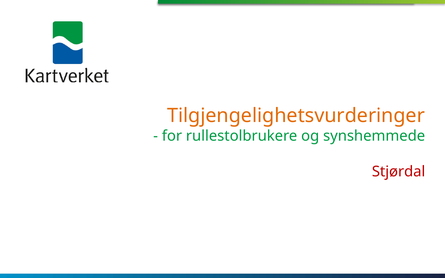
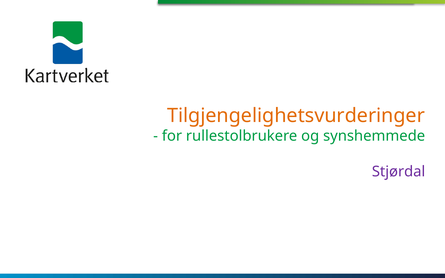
Stjørdal colour: red -> purple
